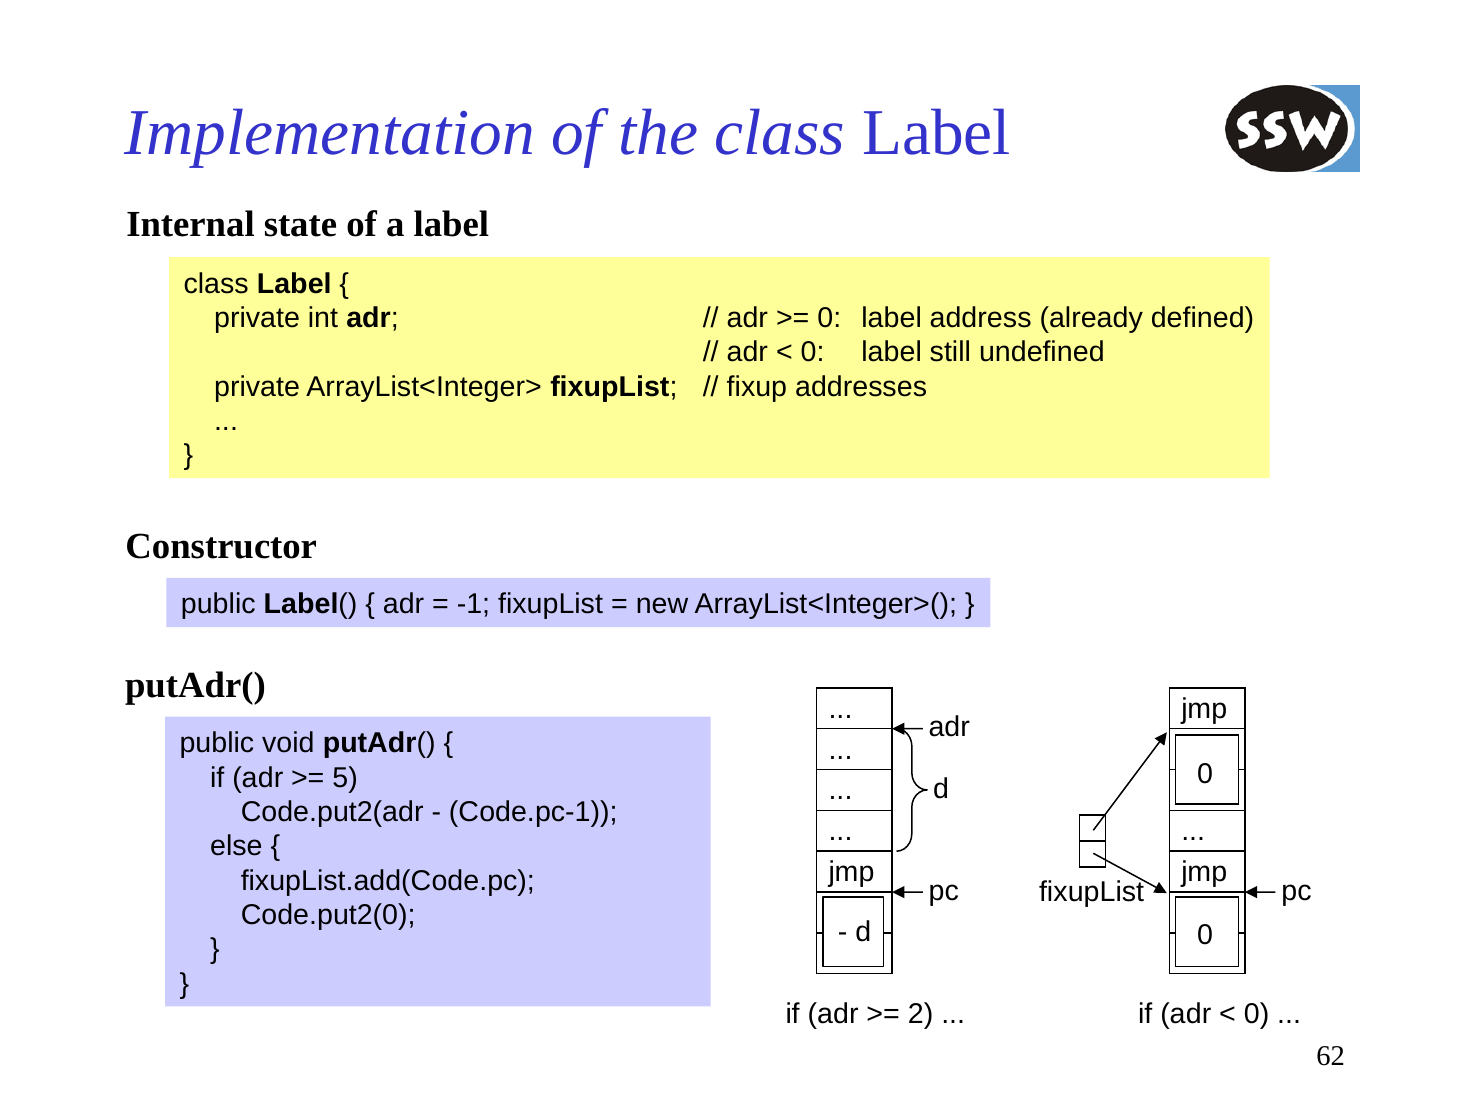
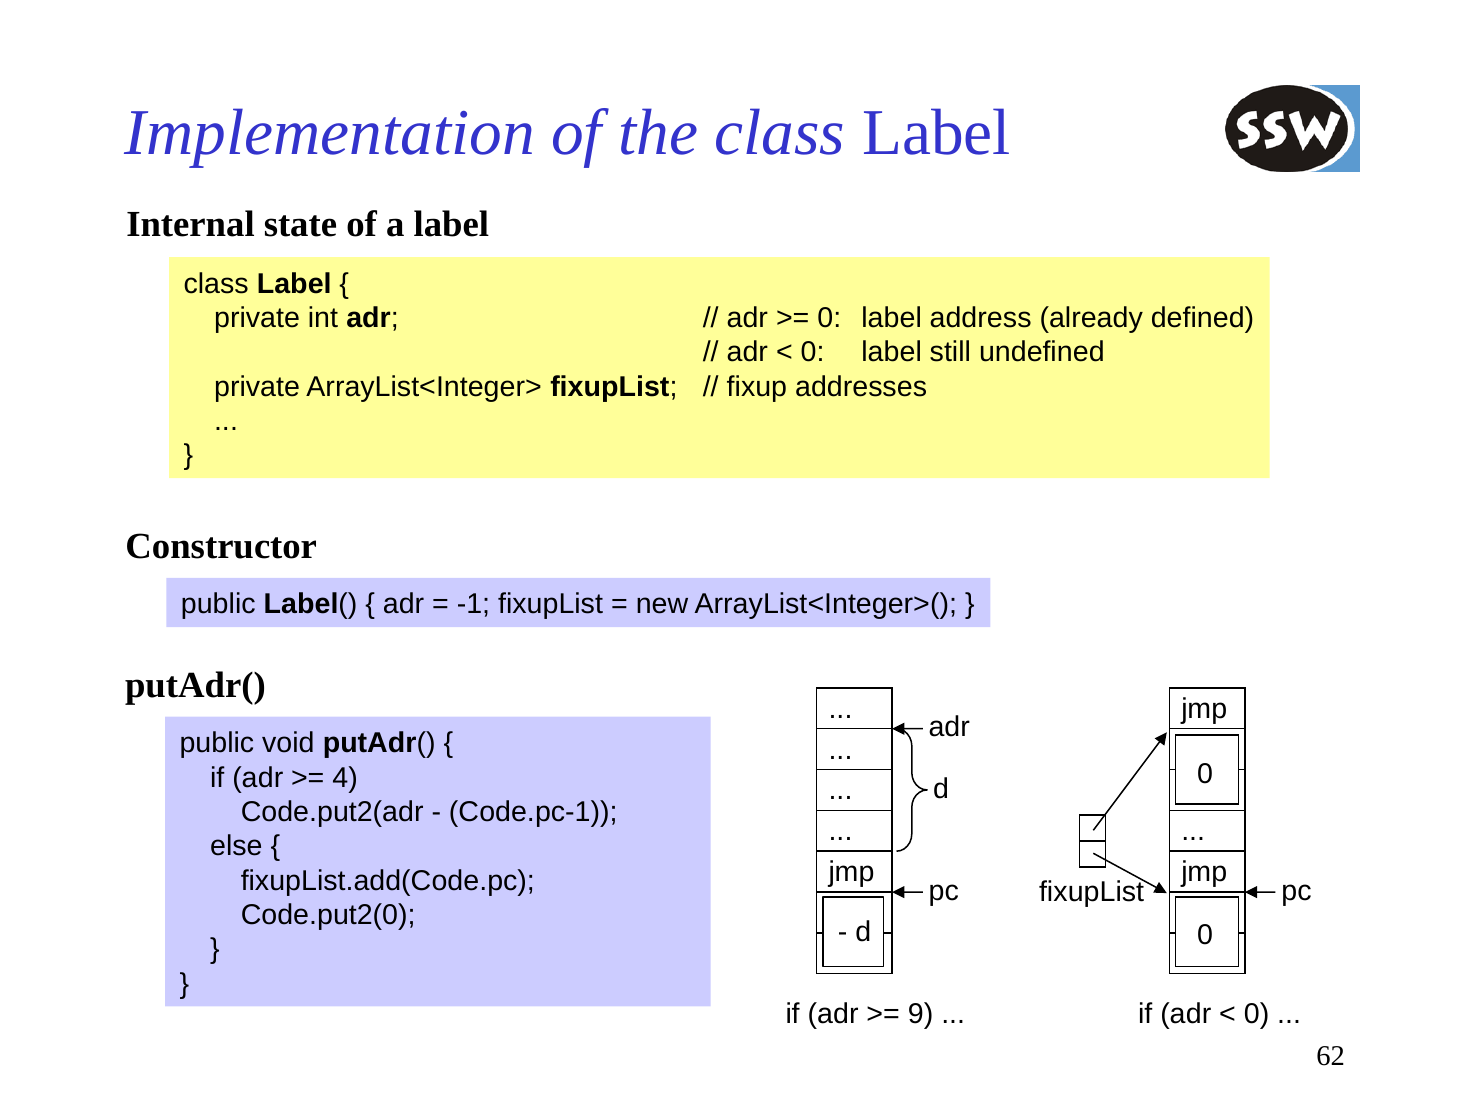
5: 5 -> 4
2: 2 -> 9
